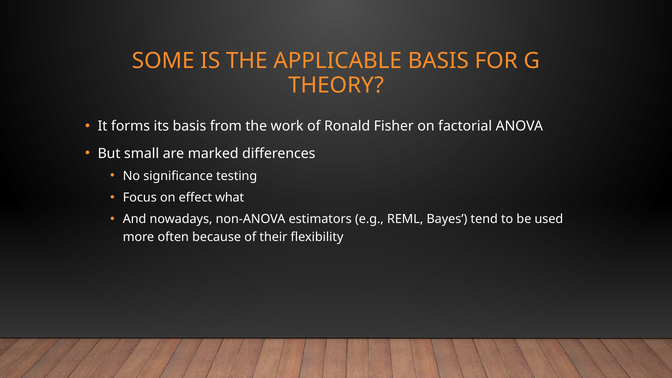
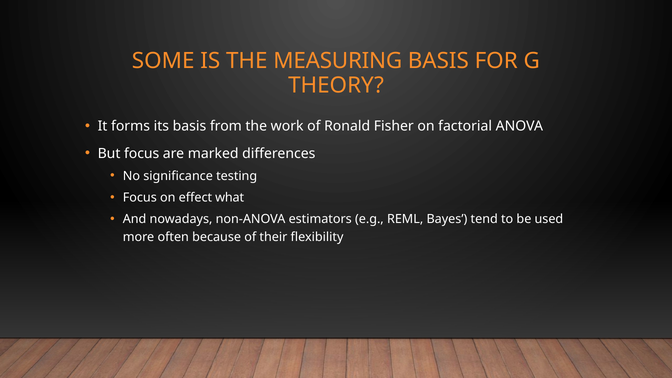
APPLICABLE: APPLICABLE -> MEASURING
But small: small -> focus
